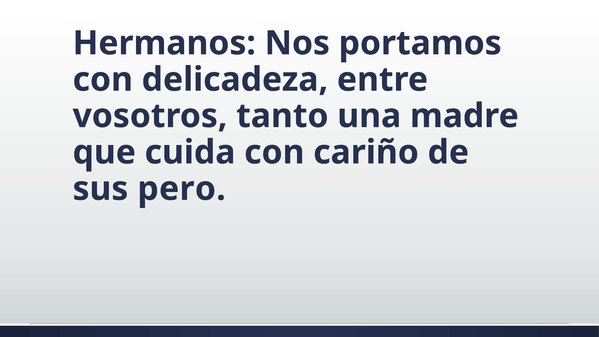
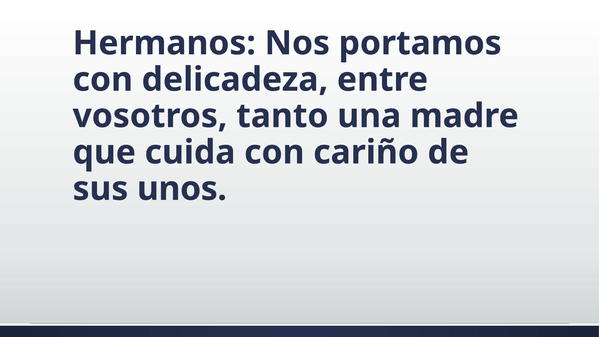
pero: pero -> unos
